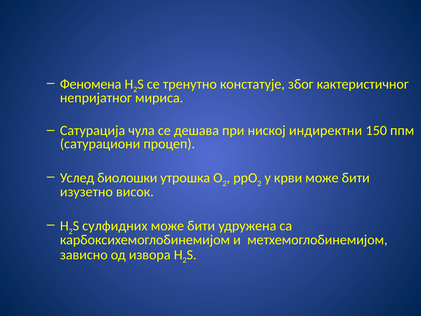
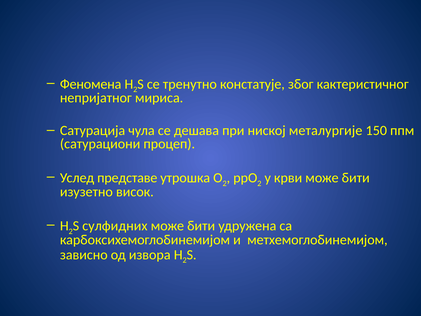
индиректни: индиректни -> металургије
биолошки: биолошки -> представе
